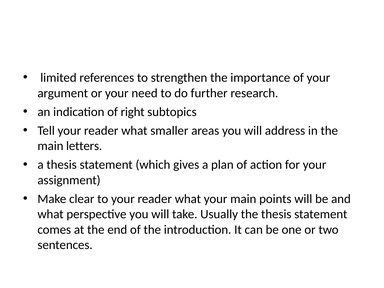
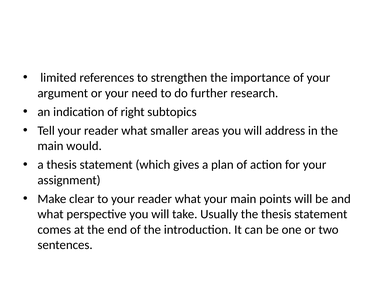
letters: letters -> would
